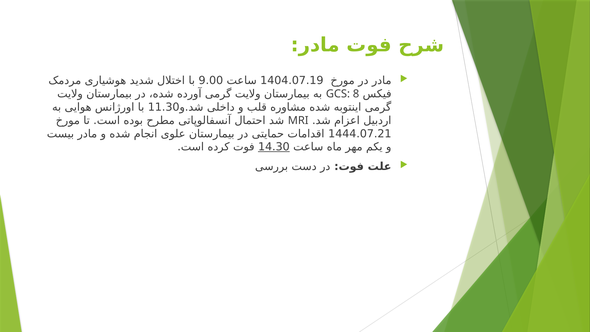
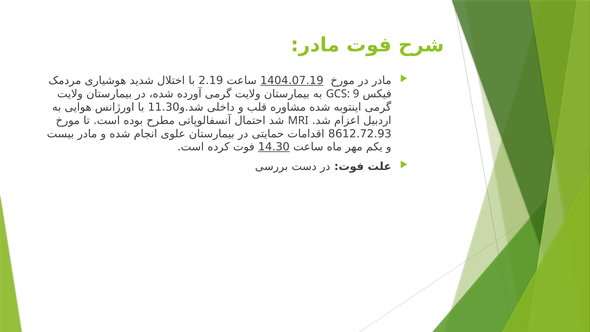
9.00: 9.00 -> 2.19
1404.07.19 underline: none -> present
8: 8 -> 9
1444.07.21: 1444.07.21 -> 8612.72.93
